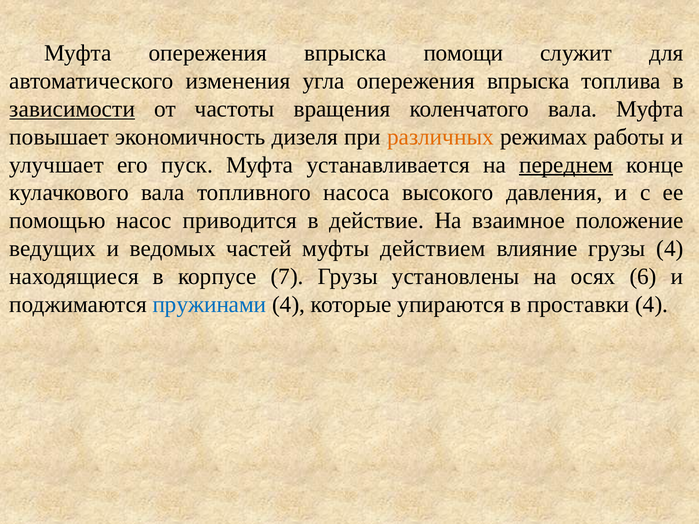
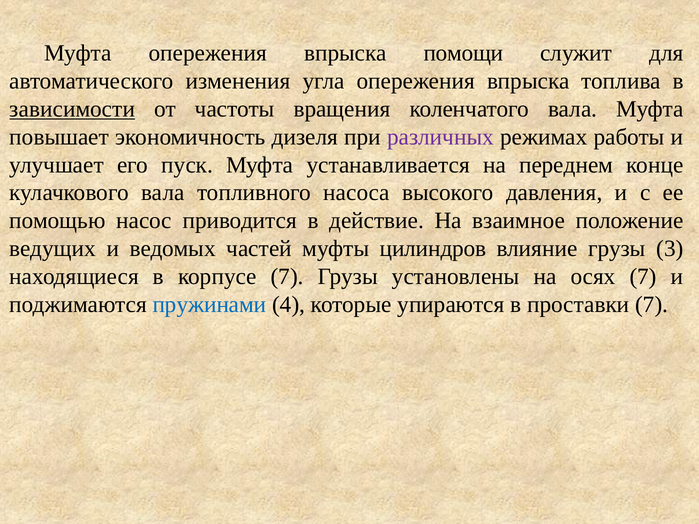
различных colour: orange -> purple
переднем underline: present -> none
действием: действием -> цилиндров
грузы 4: 4 -> 3
осях 6: 6 -> 7
проставки 4: 4 -> 7
